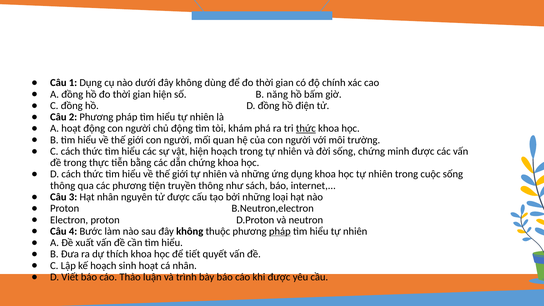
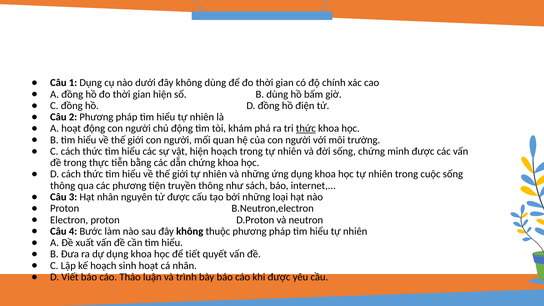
B năng: năng -> dùng
pháp at (280, 231) underline: present -> none
dự thích: thích -> dụng
